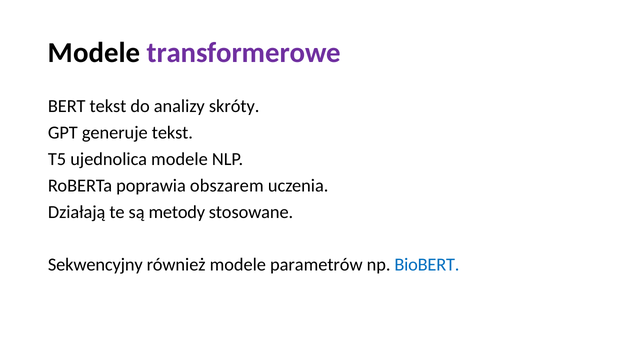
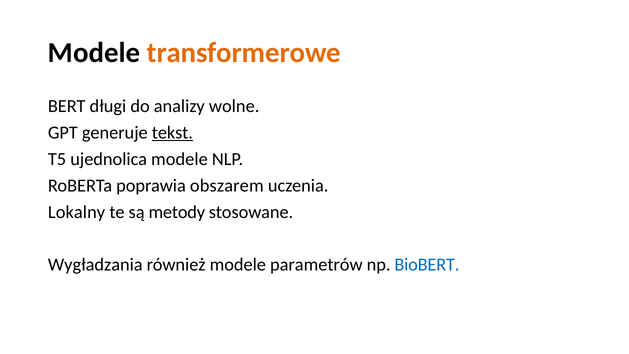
transformerowe colour: purple -> orange
BERT tekst: tekst -> długi
skróty: skróty -> wolne
tekst at (172, 133) underline: none -> present
Działają: Działają -> Lokalny
Sekwencyjny: Sekwencyjny -> Wygładzania
